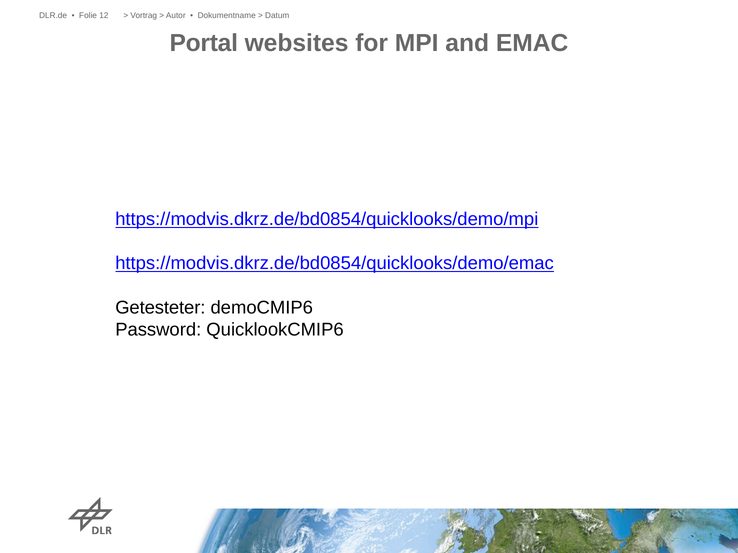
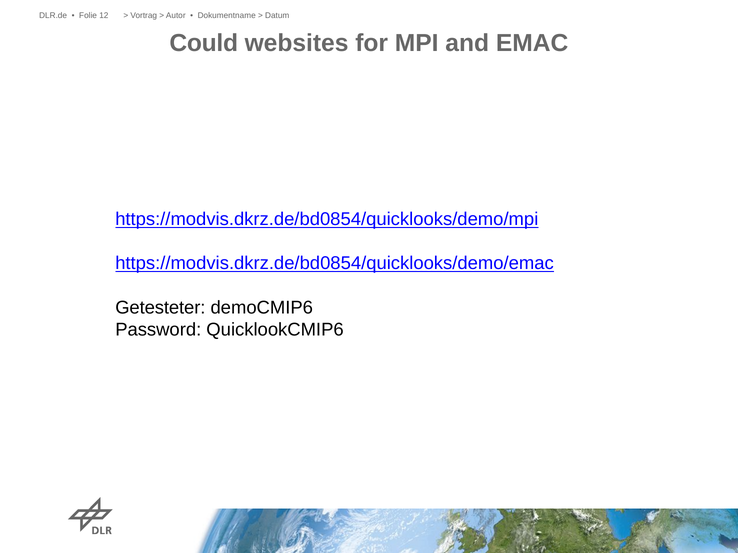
Portal: Portal -> Could
